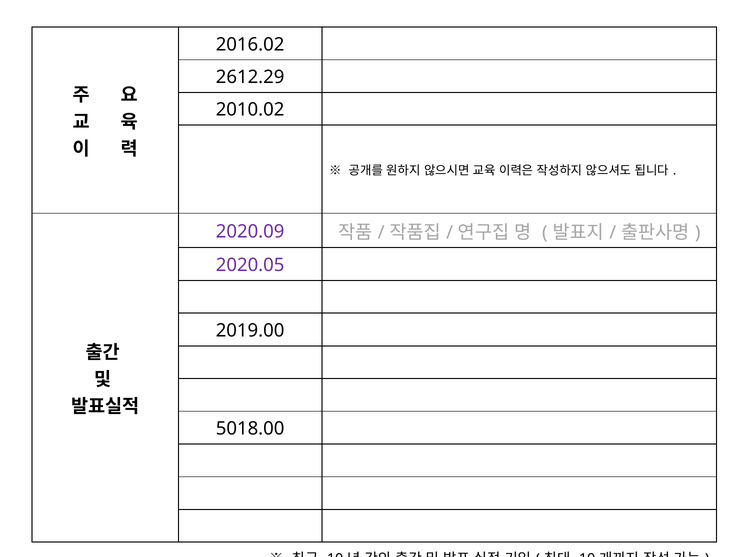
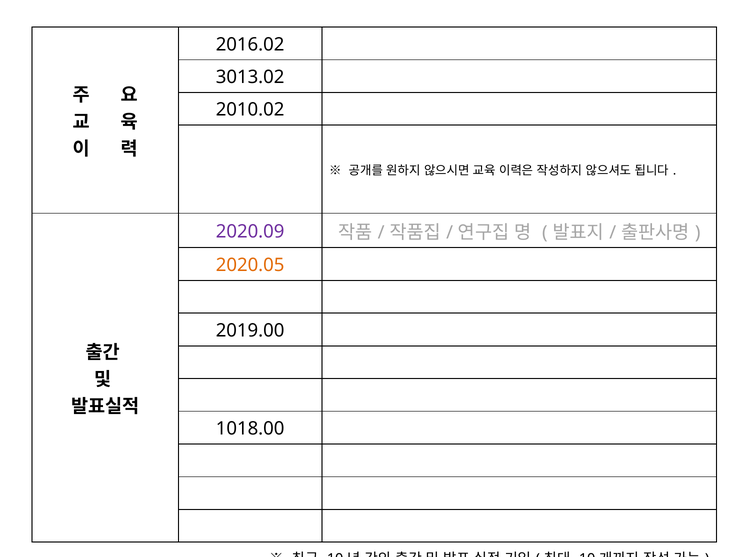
2612.29: 2612.29 -> 3013.02
2020.05 colour: purple -> orange
5018.00: 5018.00 -> 1018.00
